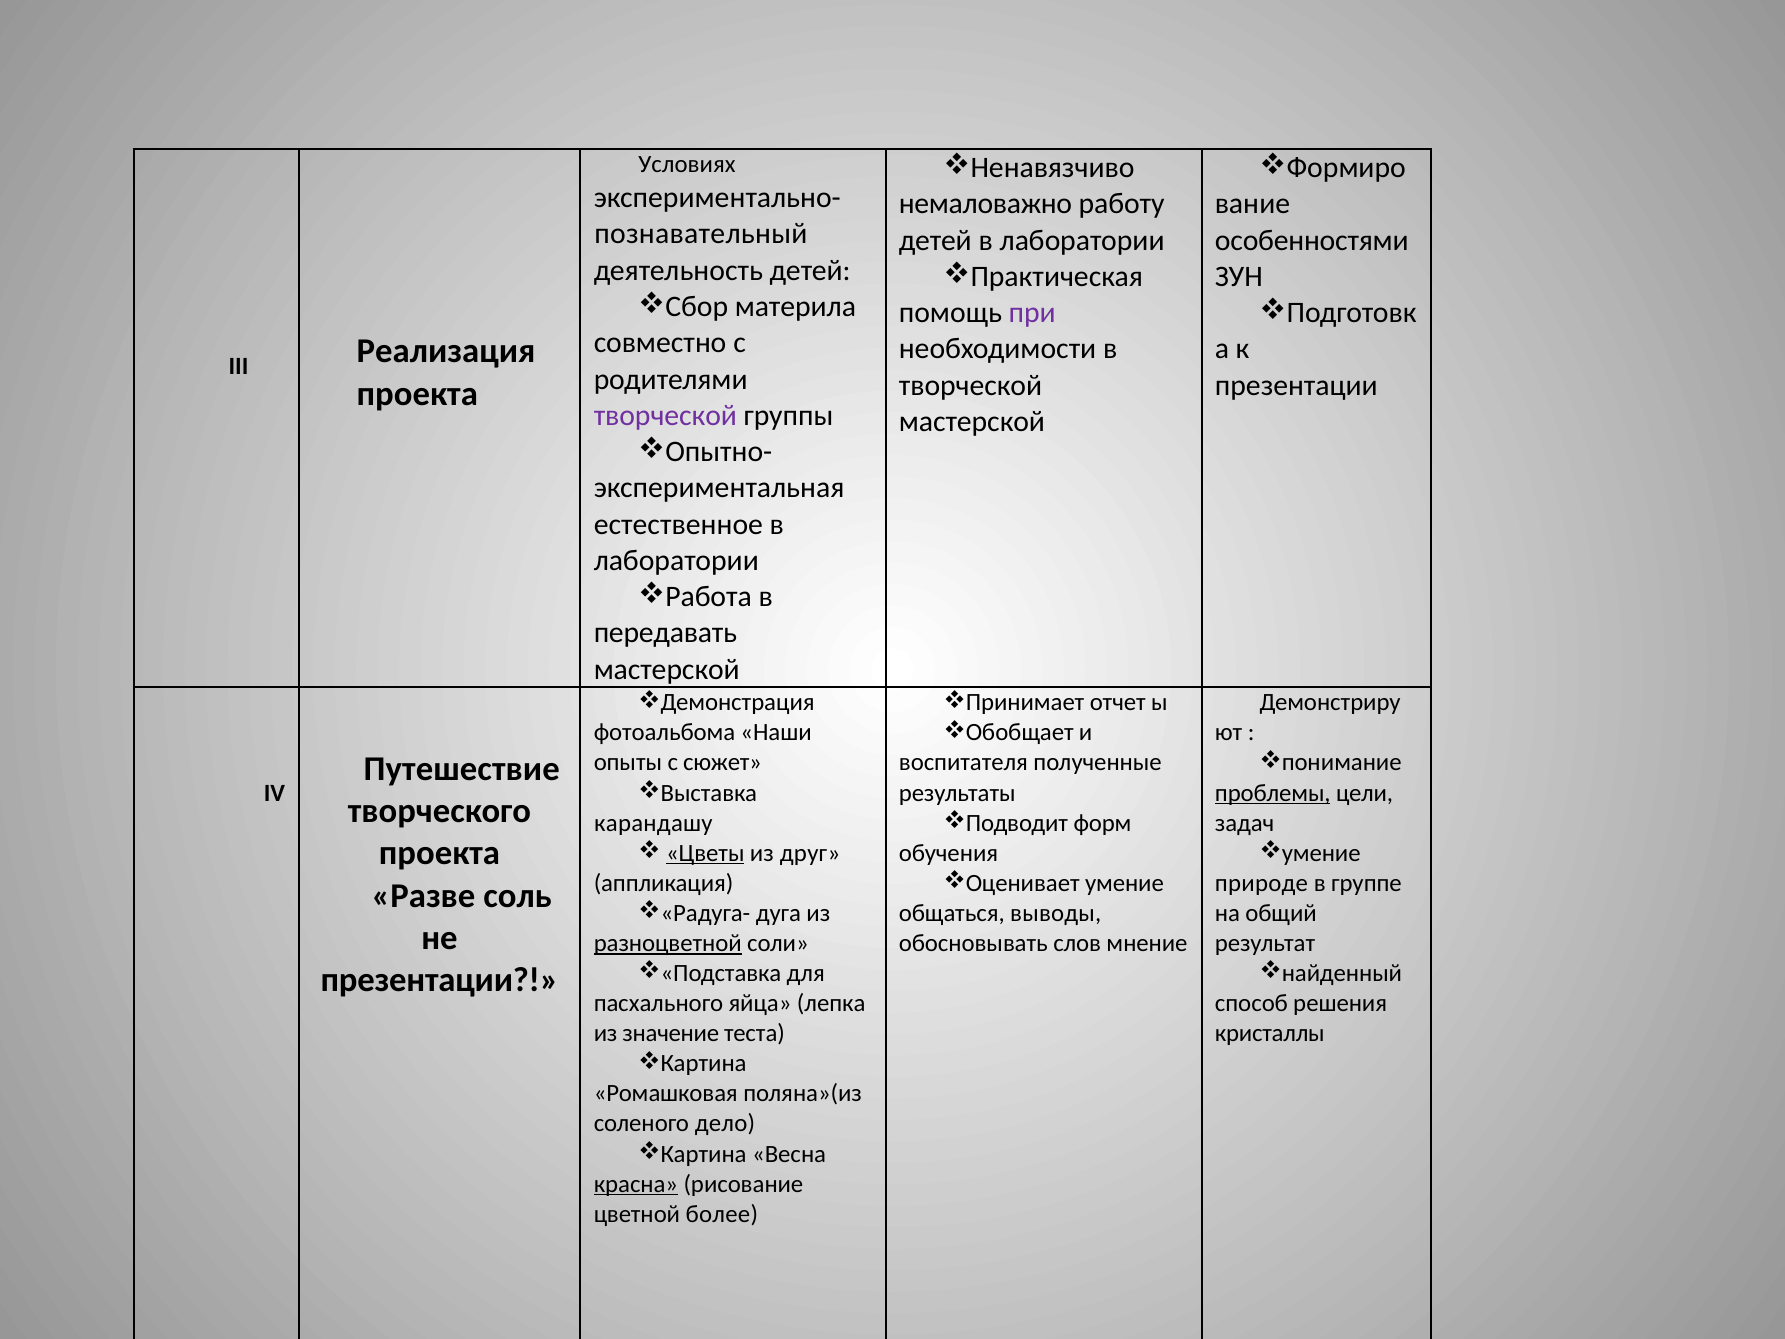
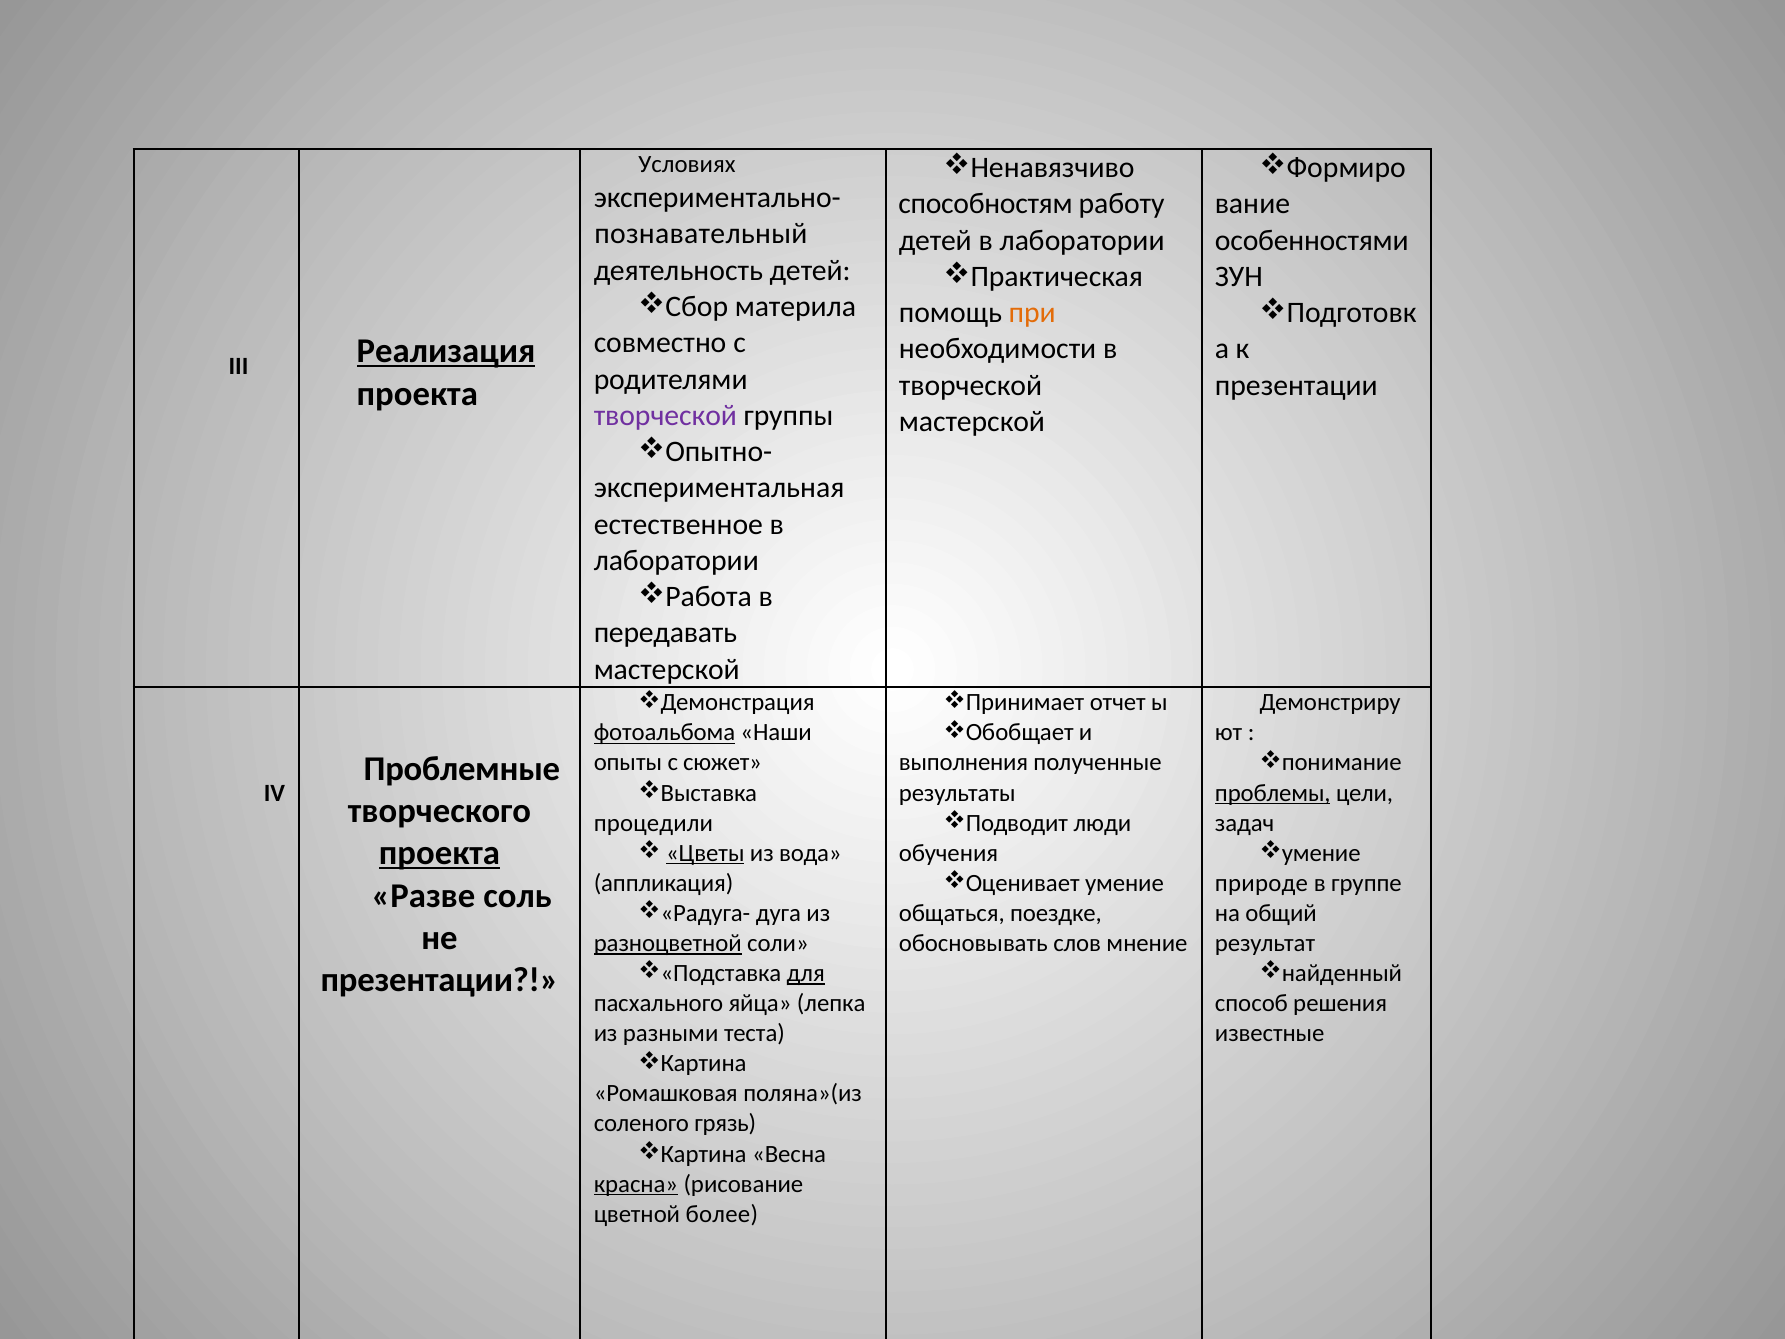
немаловажно: немаловажно -> способностям
при colour: purple -> orange
Реализация underline: none -> present
фотоальбома underline: none -> present
воспитателя: воспитателя -> выполнения
Путешествие: Путешествие -> Проблемные
форм: форм -> люди
карандашу: карандашу -> процедили
проекта at (439, 853) underline: none -> present
друг: друг -> вода
выводы: выводы -> поездке
для underline: none -> present
значение: значение -> разными
кристаллы: кристаллы -> известные
дело: дело -> грязь
